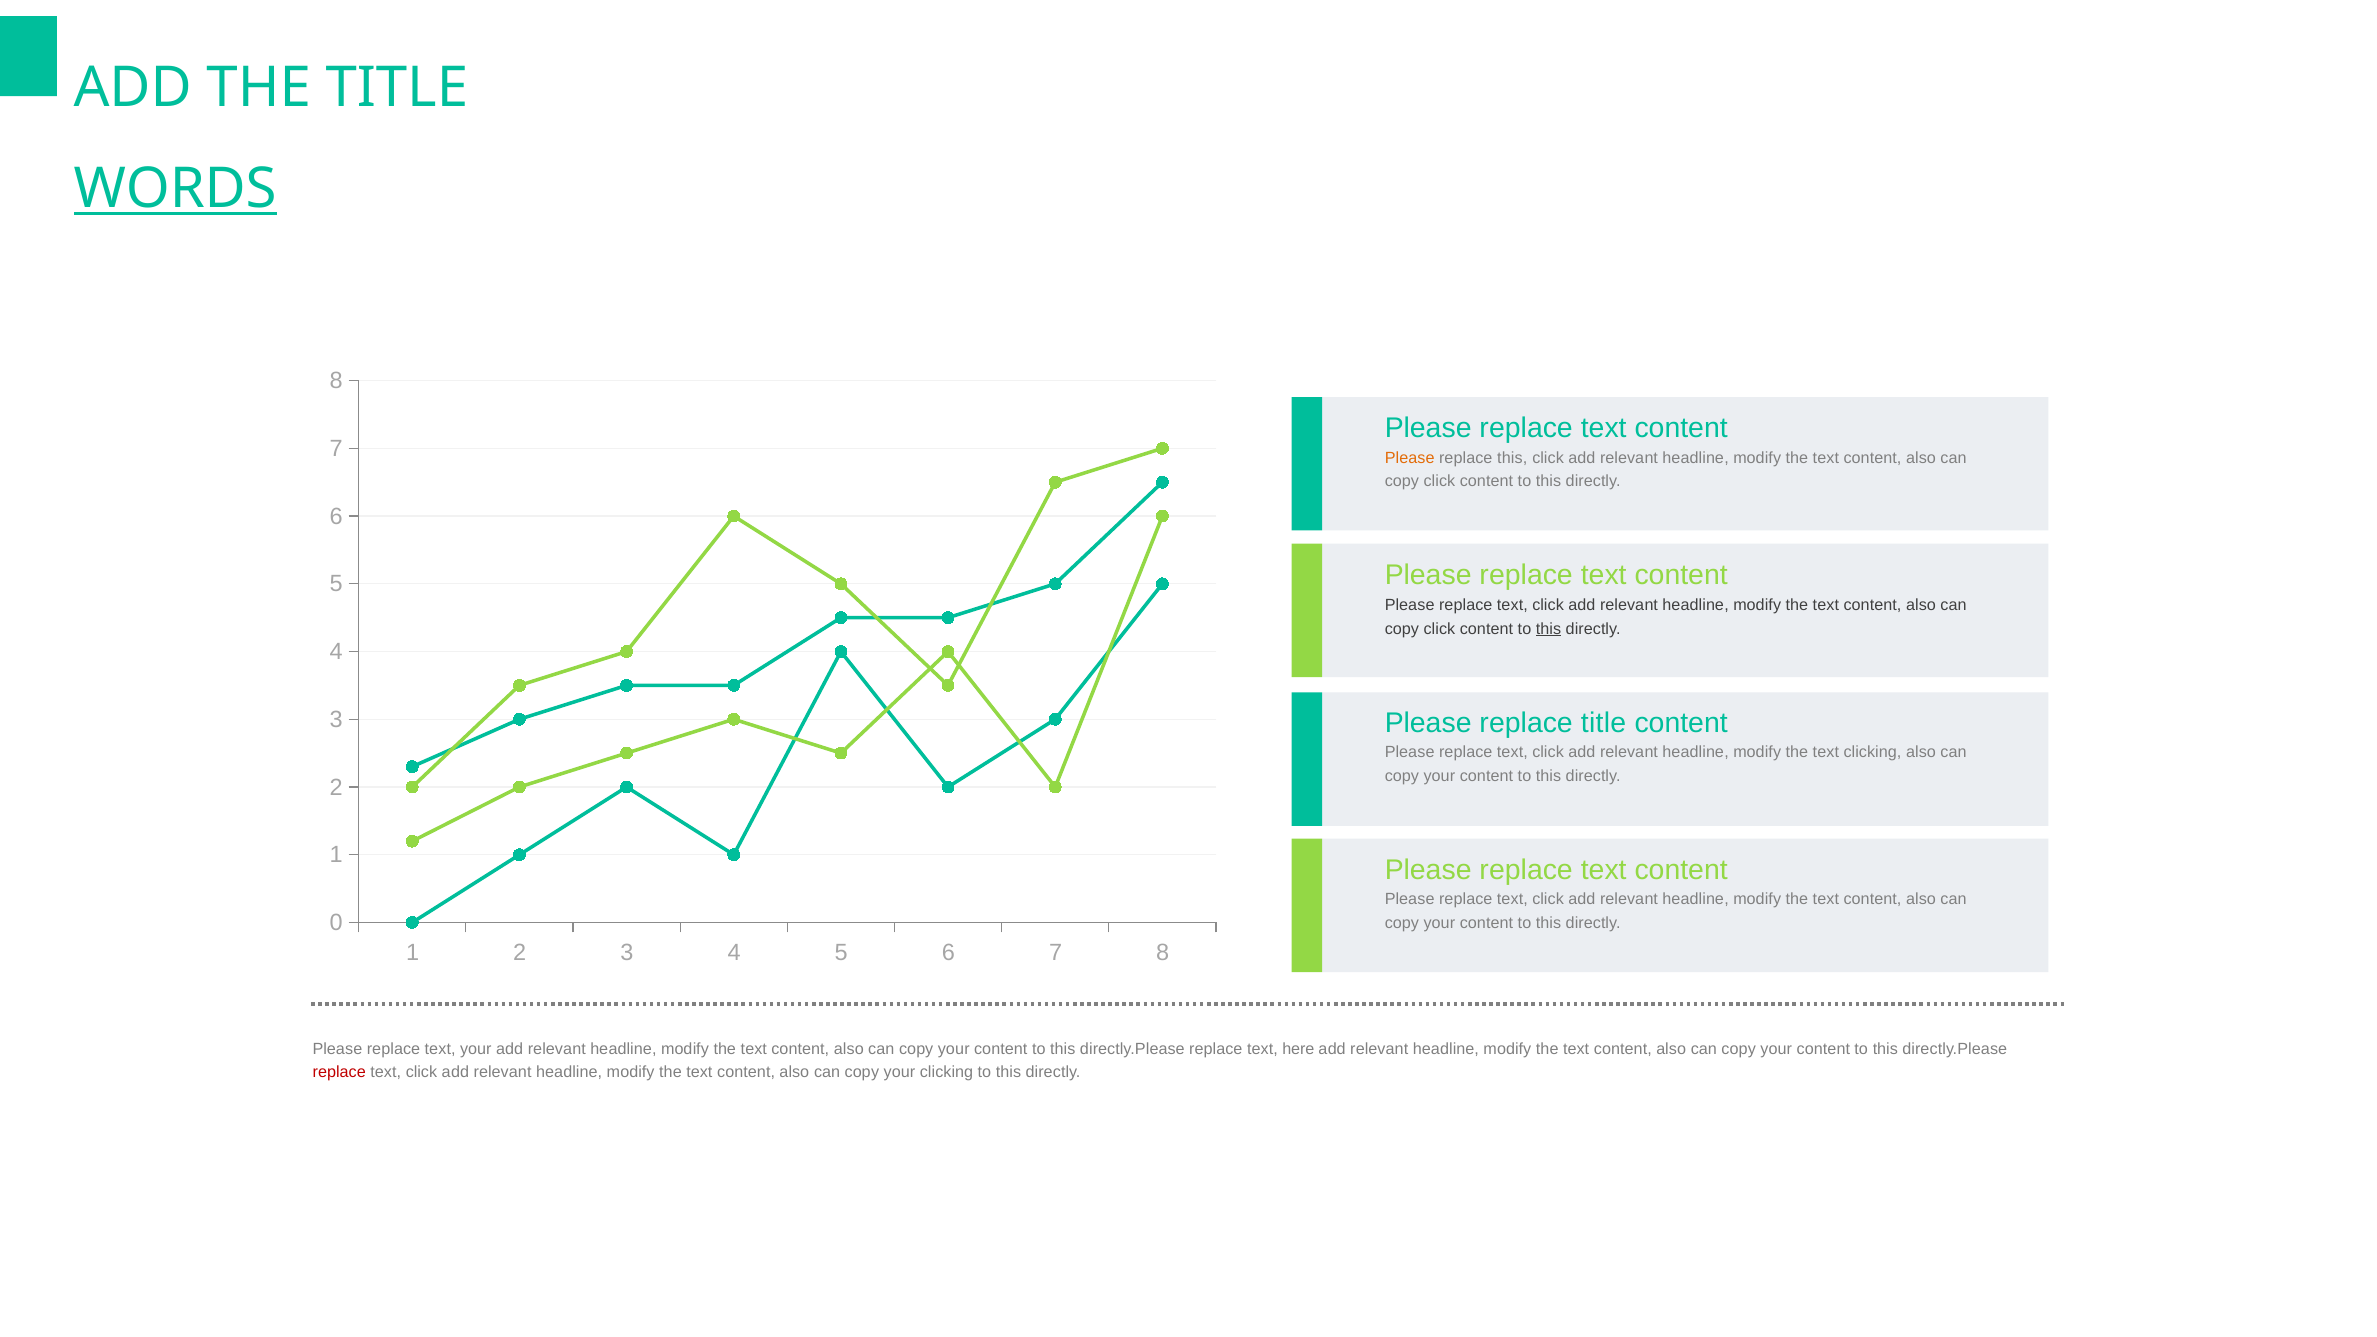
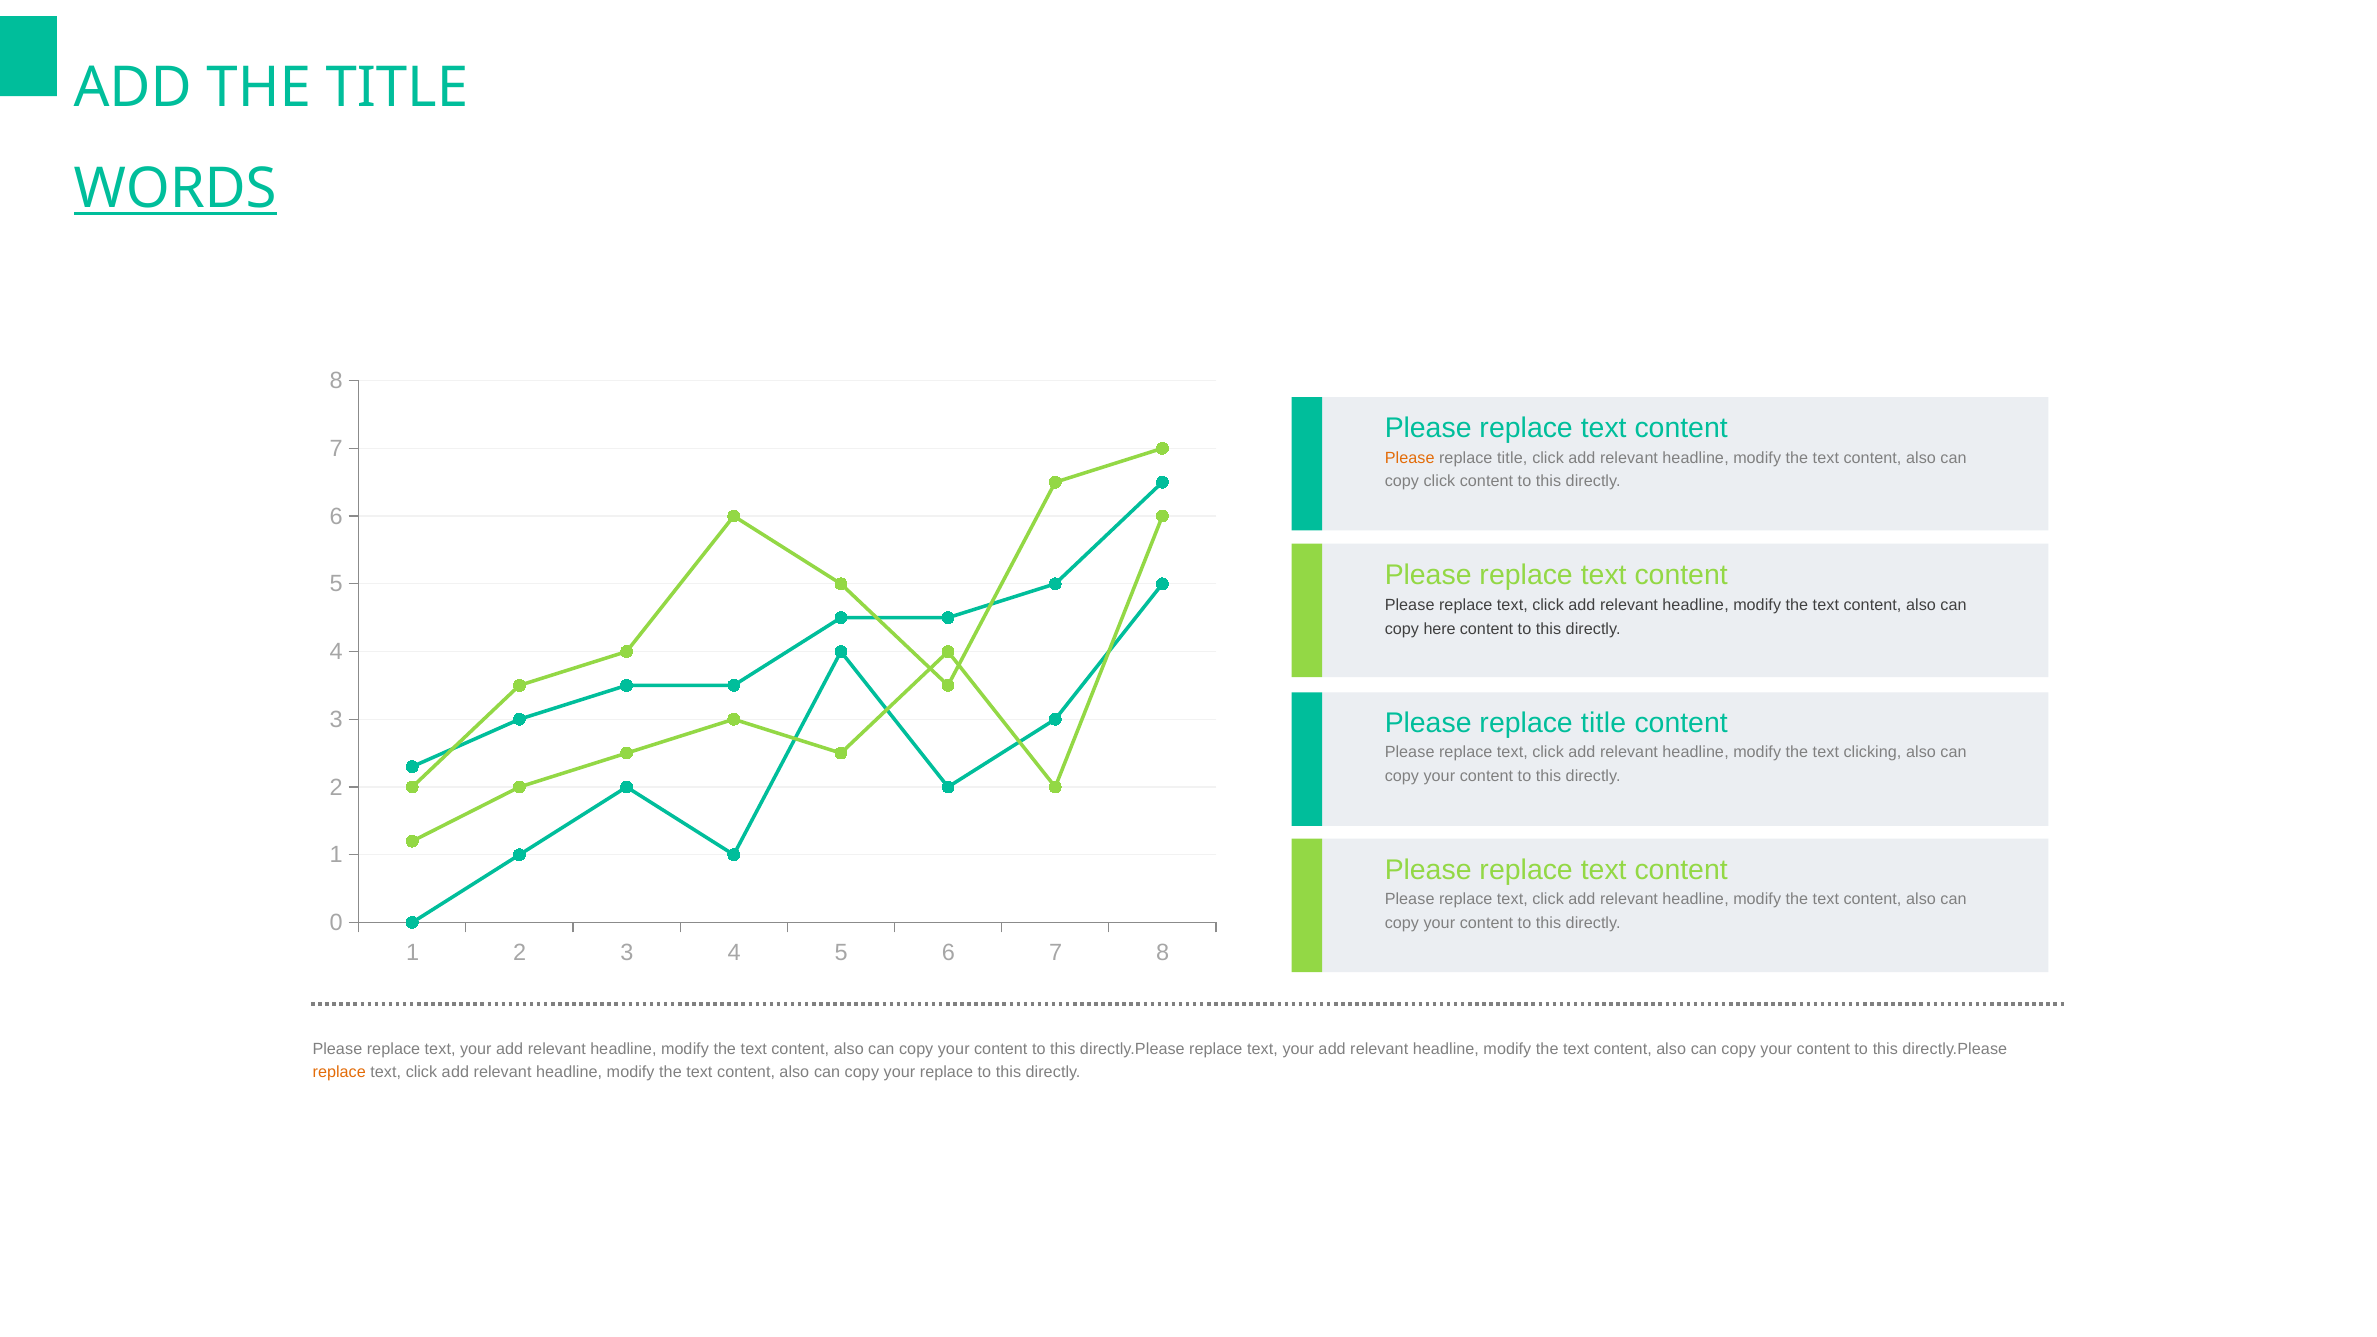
this at (1512, 458): this -> title
click at (1439, 629): click -> here
this at (1549, 629) underline: present -> none
directly.Please replace text here: here -> your
replace at (339, 1073) colour: red -> orange
your clicking: clicking -> replace
